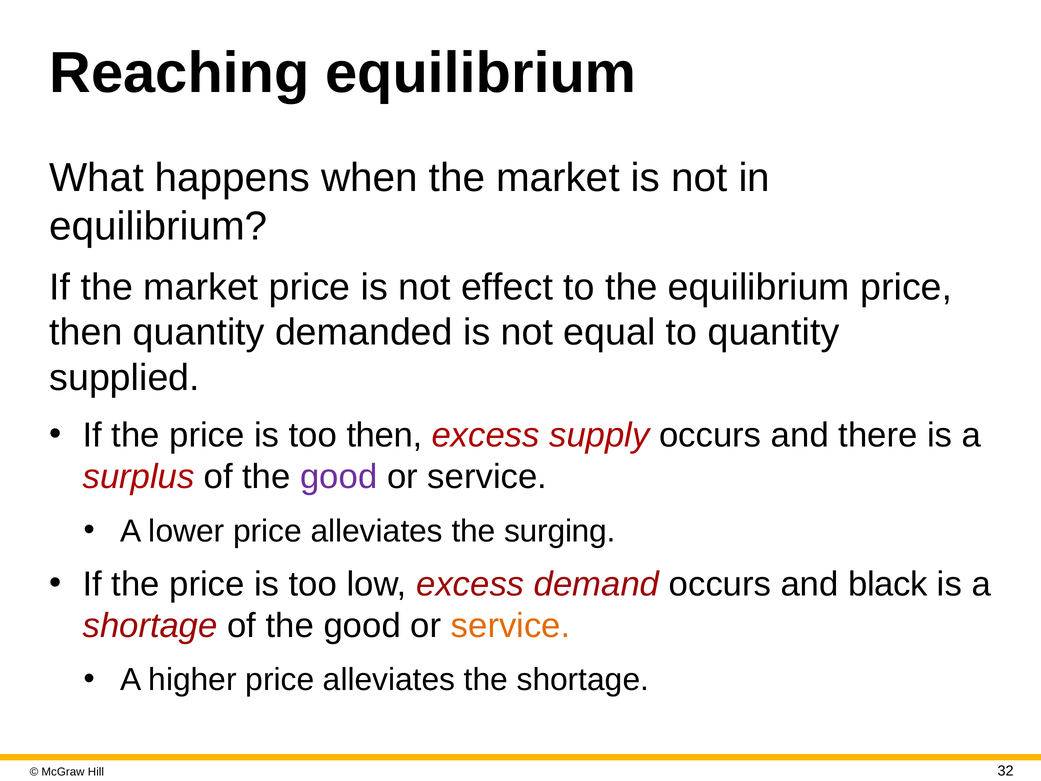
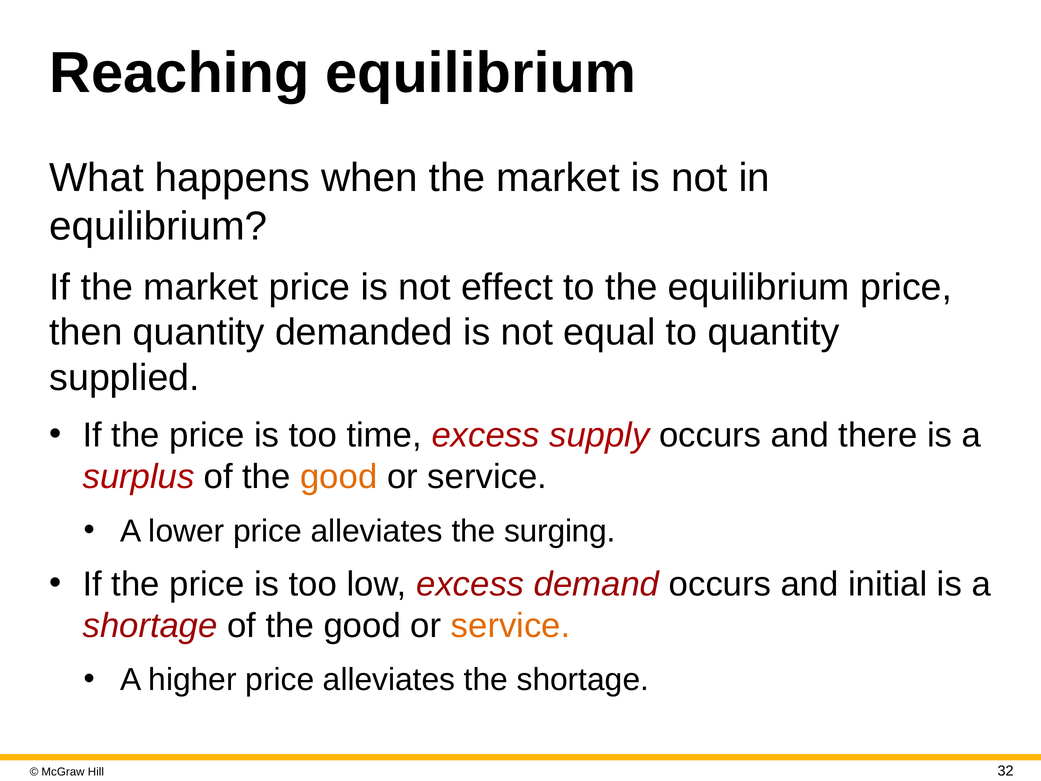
too then: then -> time
good at (339, 477) colour: purple -> orange
black: black -> initial
